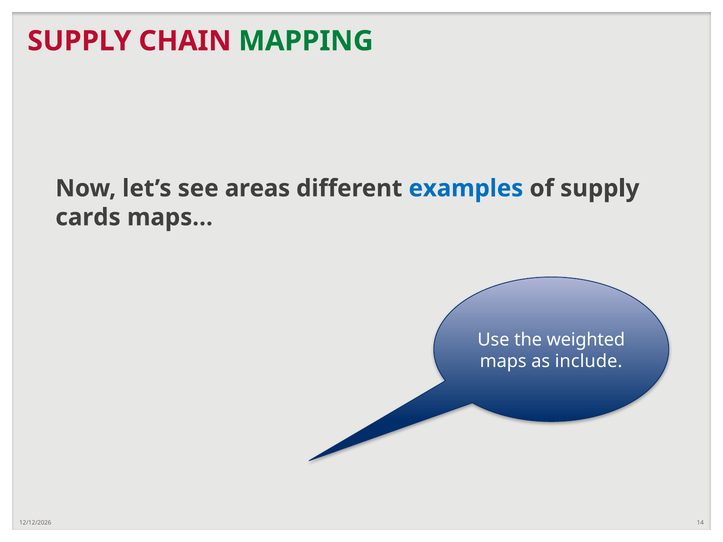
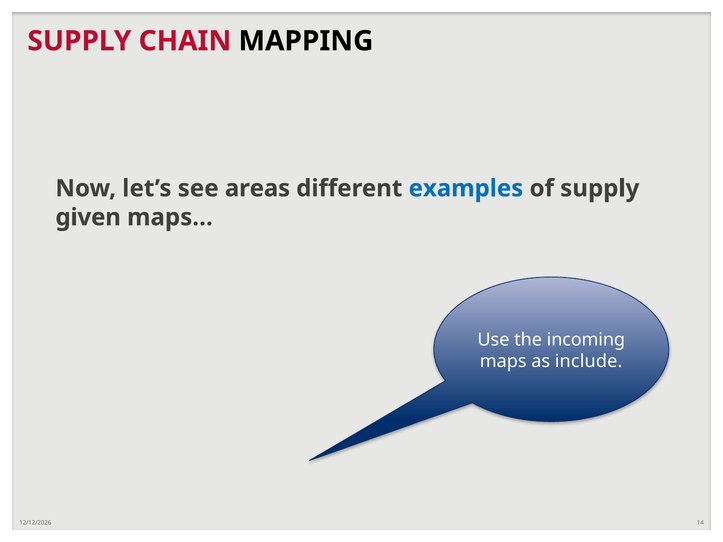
MAPPING colour: green -> black
cards: cards -> given
weighted: weighted -> incoming
